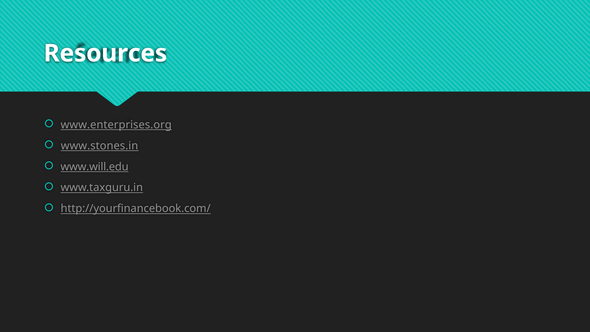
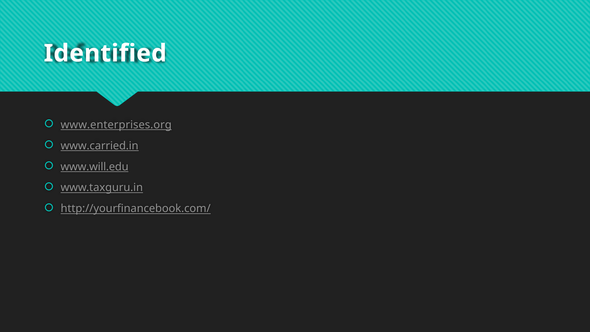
Resources: Resources -> Identified
www.stones.in: www.stones.in -> www.carried.in
